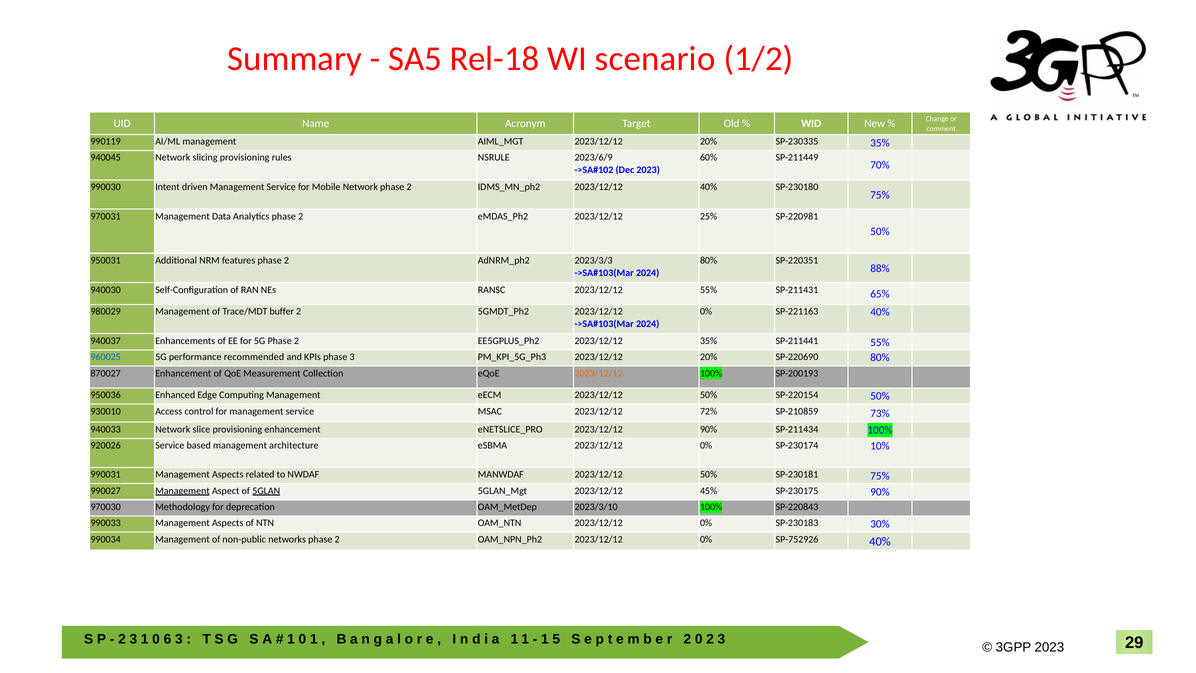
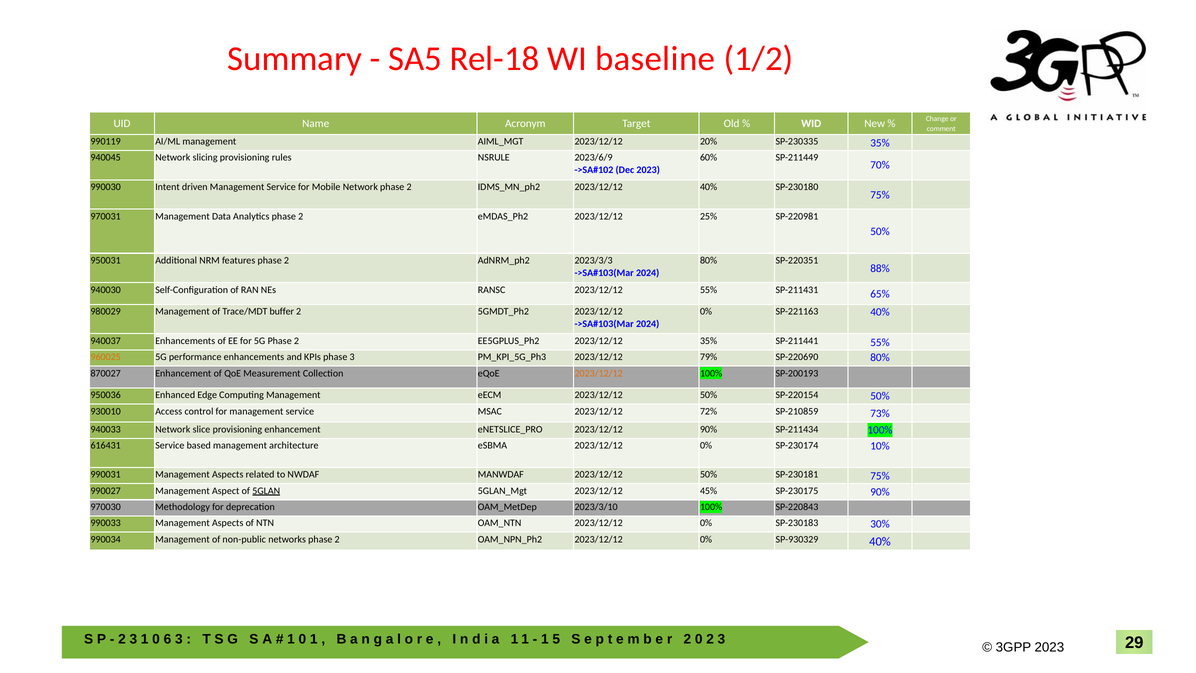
scenario: scenario -> baseline
960025 colour: blue -> orange
performance recommended: recommended -> enhancements
20% at (709, 357): 20% -> 79%
920026: 920026 -> 616431
Management at (183, 491) underline: present -> none
SP-752926: SP-752926 -> SP-930329
